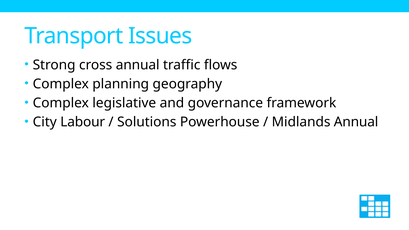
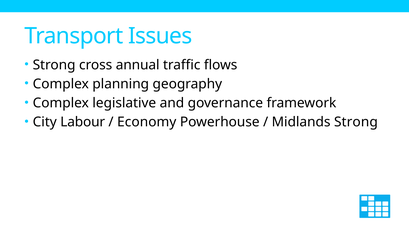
Solutions: Solutions -> Economy
Midlands Annual: Annual -> Strong
